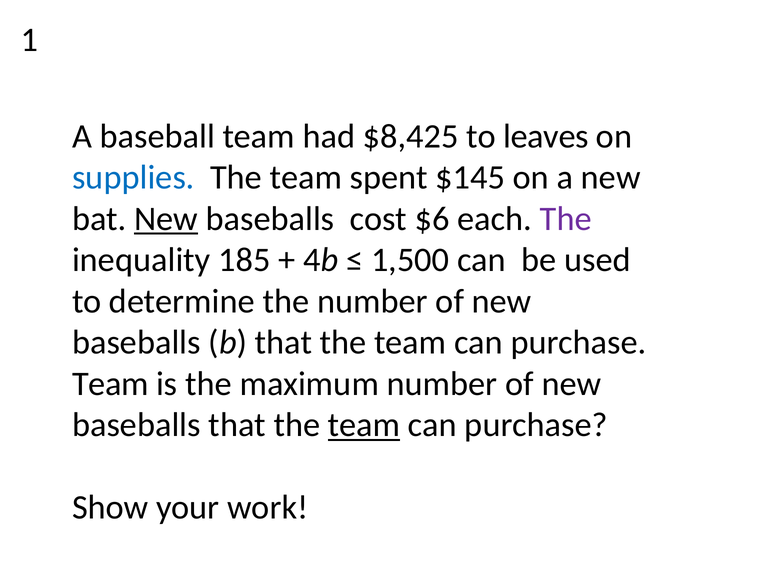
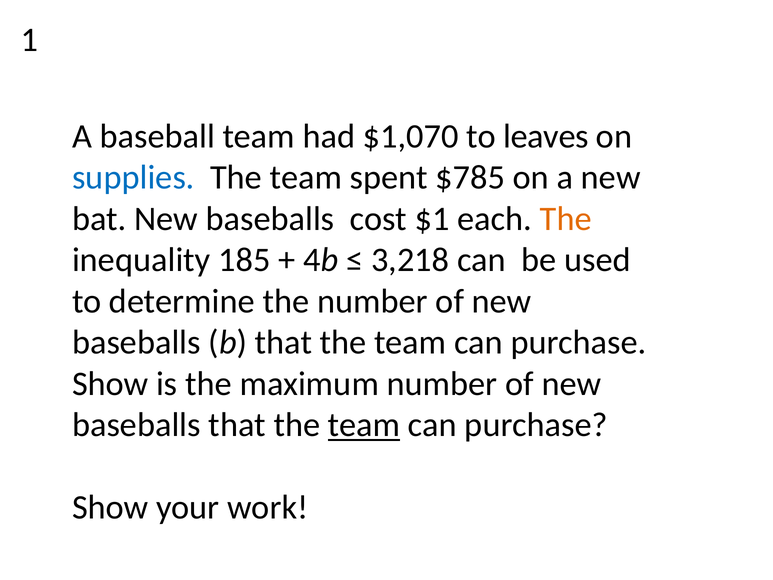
$8,425: $8,425 -> $1,070
$145: $145 -> $785
New at (166, 219) underline: present -> none
$6: $6 -> $1
The at (566, 219) colour: purple -> orange
1,500: 1,500 -> 3,218
Team at (110, 384): Team -> Show
